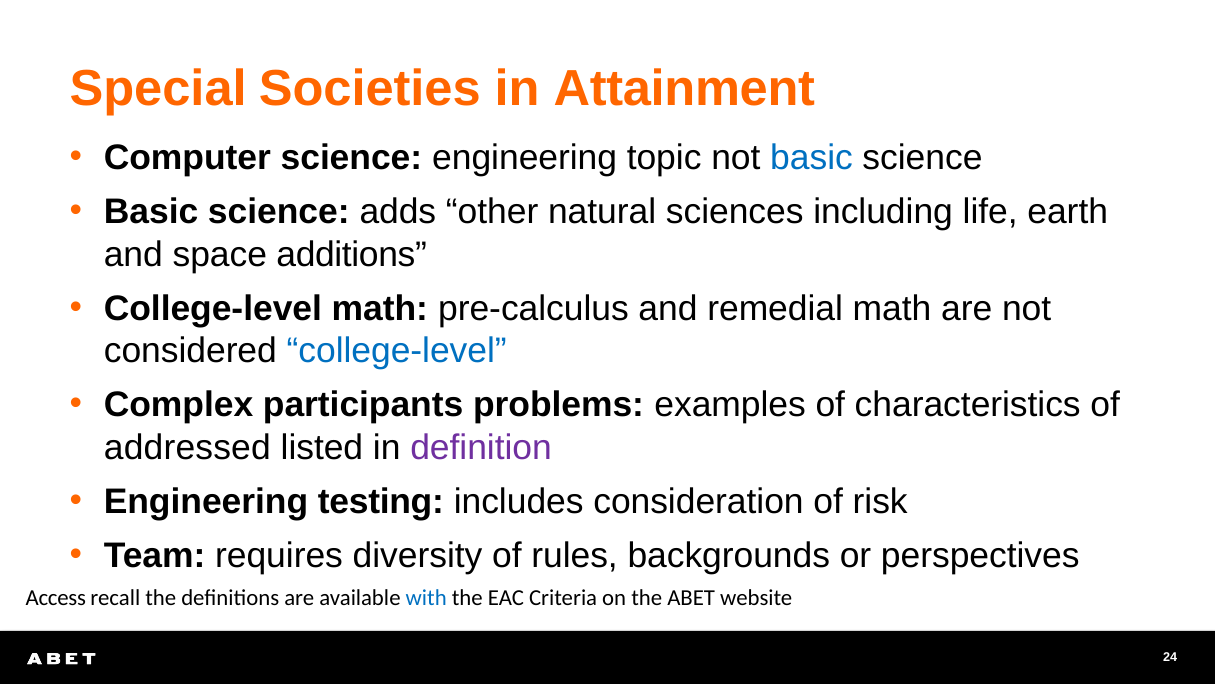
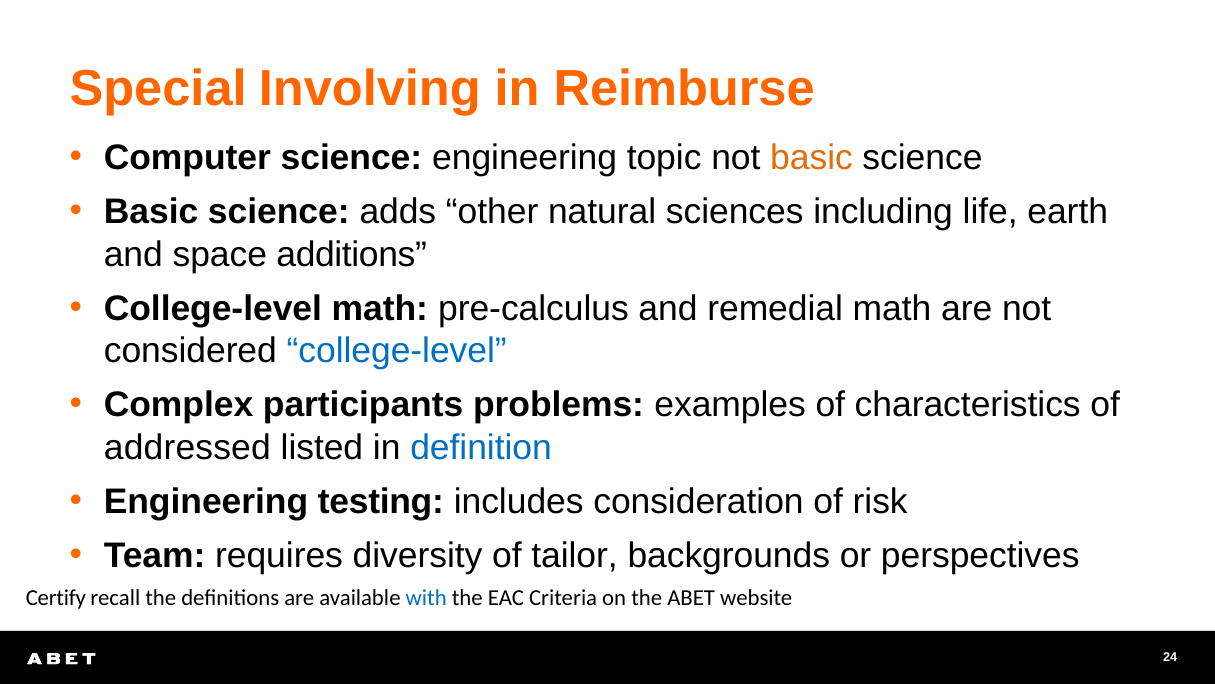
Societies: Societies -> Involving
Attainment: Attainment -> Reimburse
basic at (812, 158) colour: blue -> orange
definition colour: purple -> blue
rules: rules -> tailor
Access: Access -> Certify
